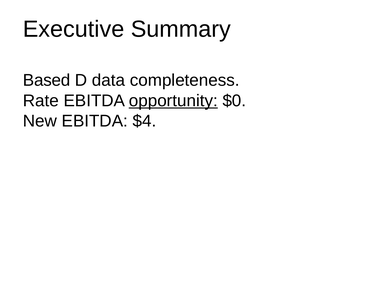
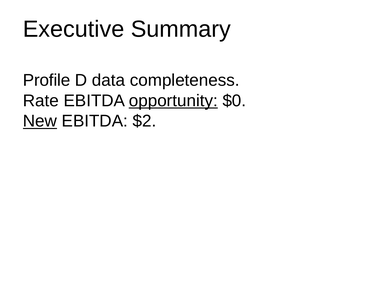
Based: Based -> Profile
New underline: none -> present
$4: $4 -> $2
